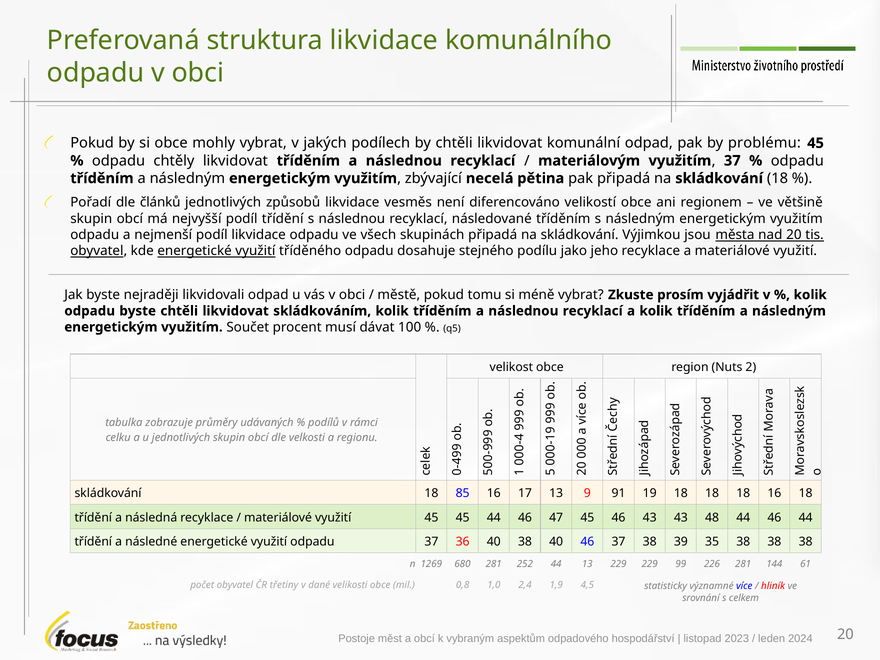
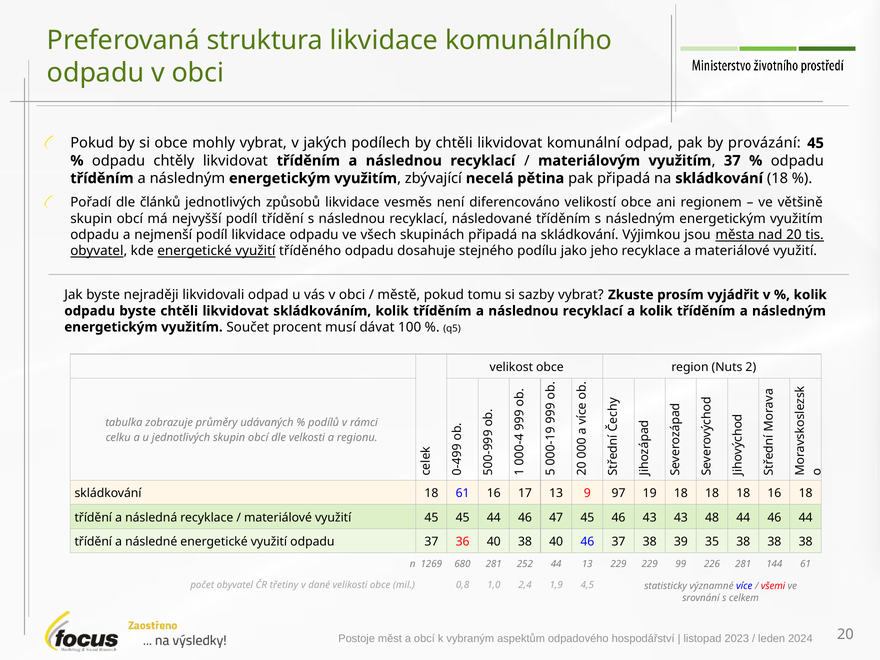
problému: problému -> provázání
méně: méně -> sazby
18 85: 85 -> 61
91: 91 -> 97
hliník: hliník -> všemi
